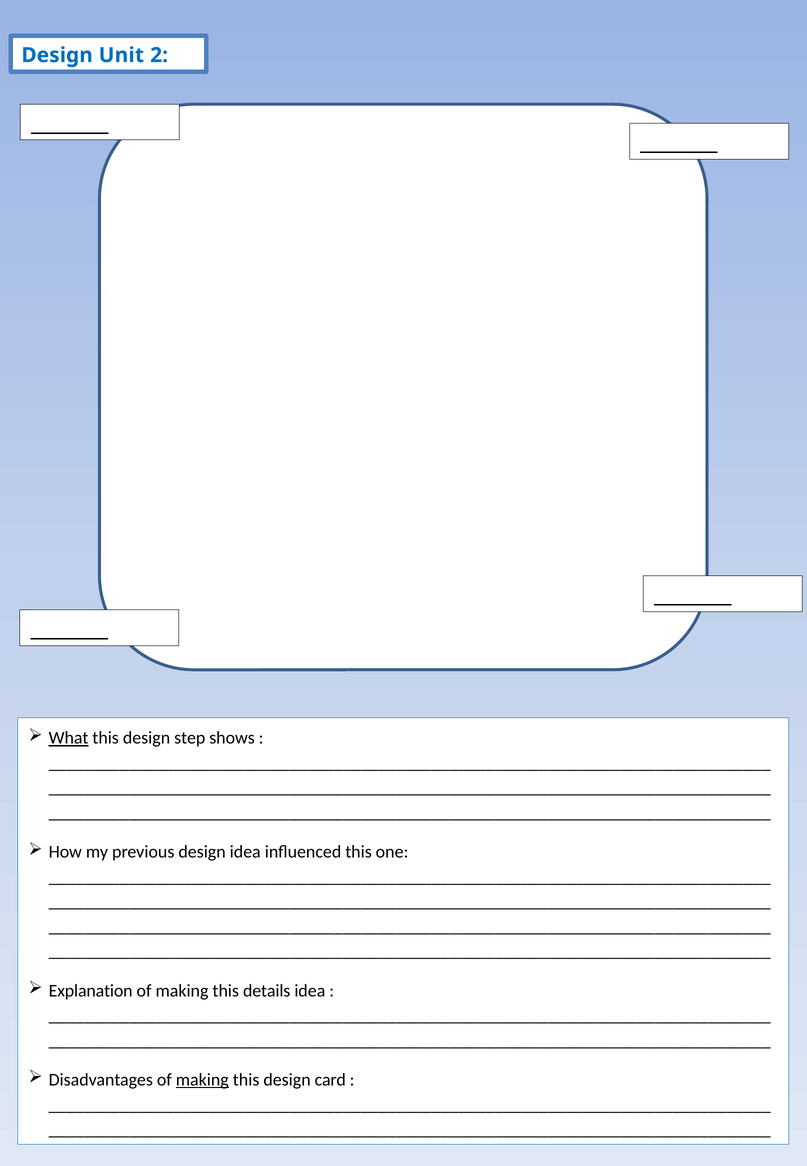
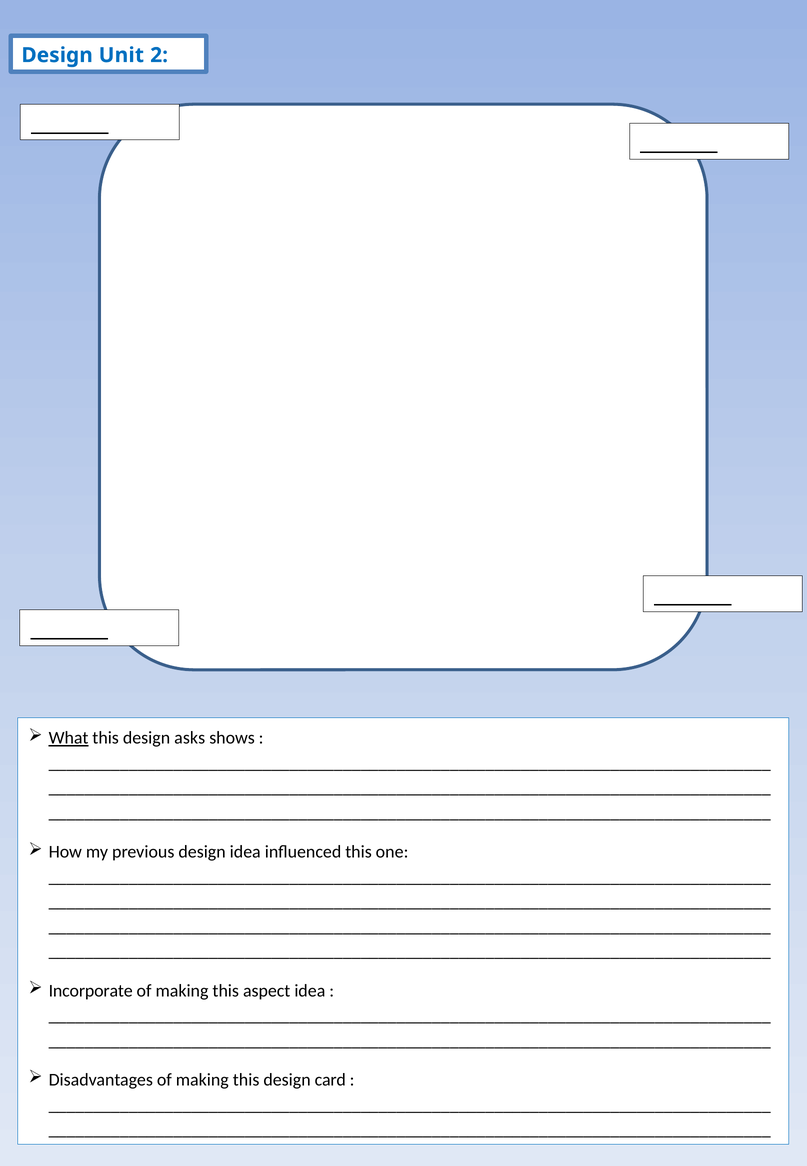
step: step -> asks
Explanation: Explanation -> Incorporate
details: details -> aspect
making at (202, 1080) underline: present -> none
